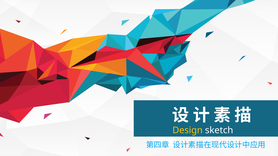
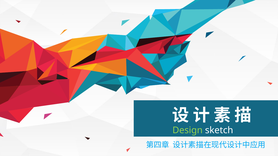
Design colour: yellow -> light green
